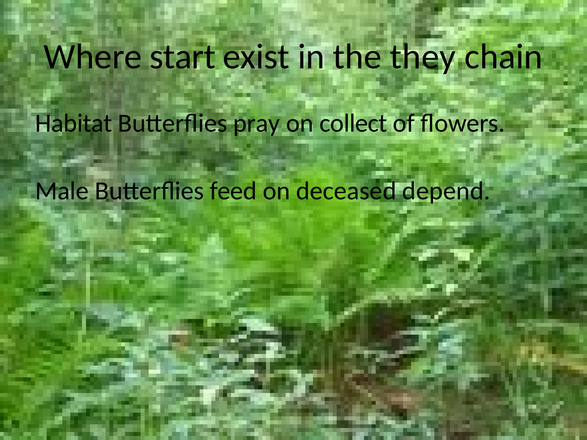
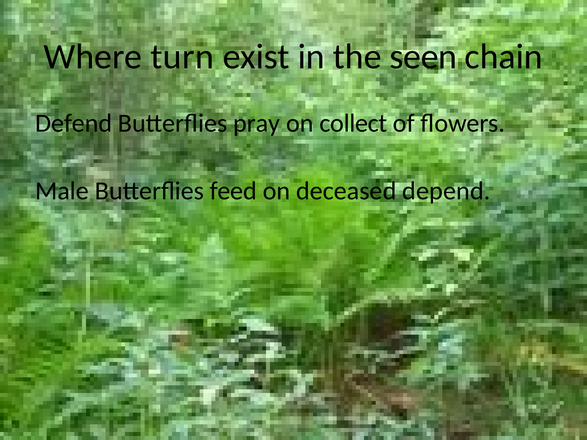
start: start -> turn
they: they -> seen
Habitat: Habitat -> Defend
